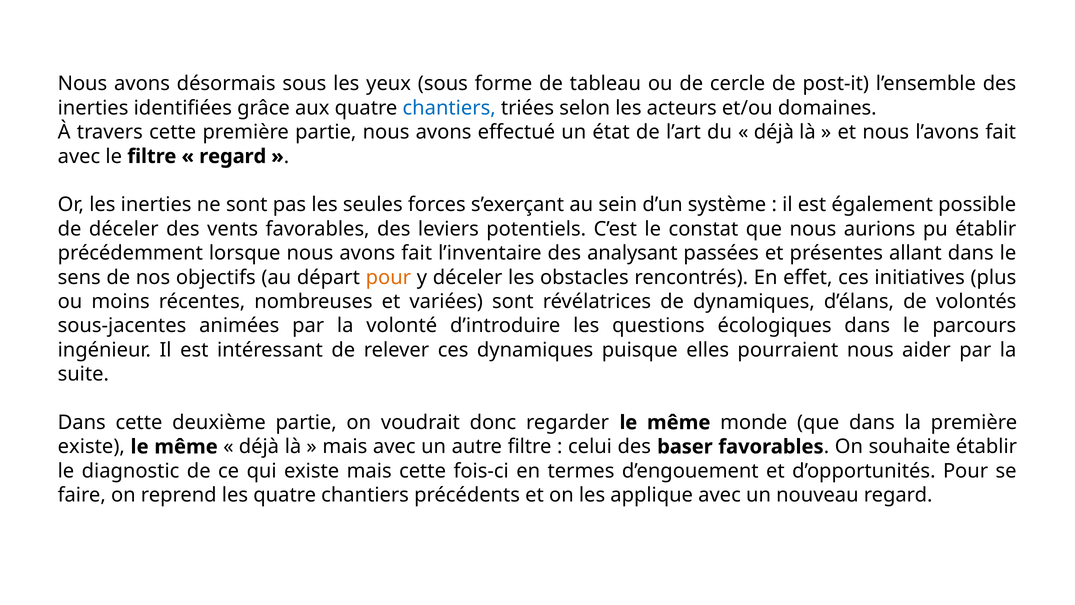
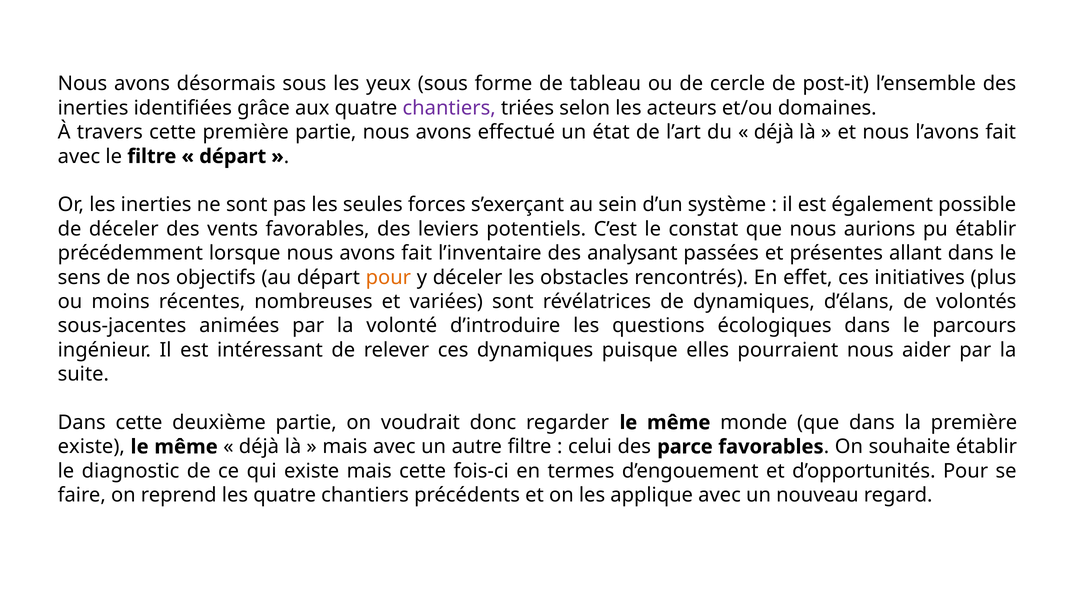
chantiers at (449, 108) colour: blue -> purple
regard at (233, 156): regard -> départ
baser: baser -> parce
